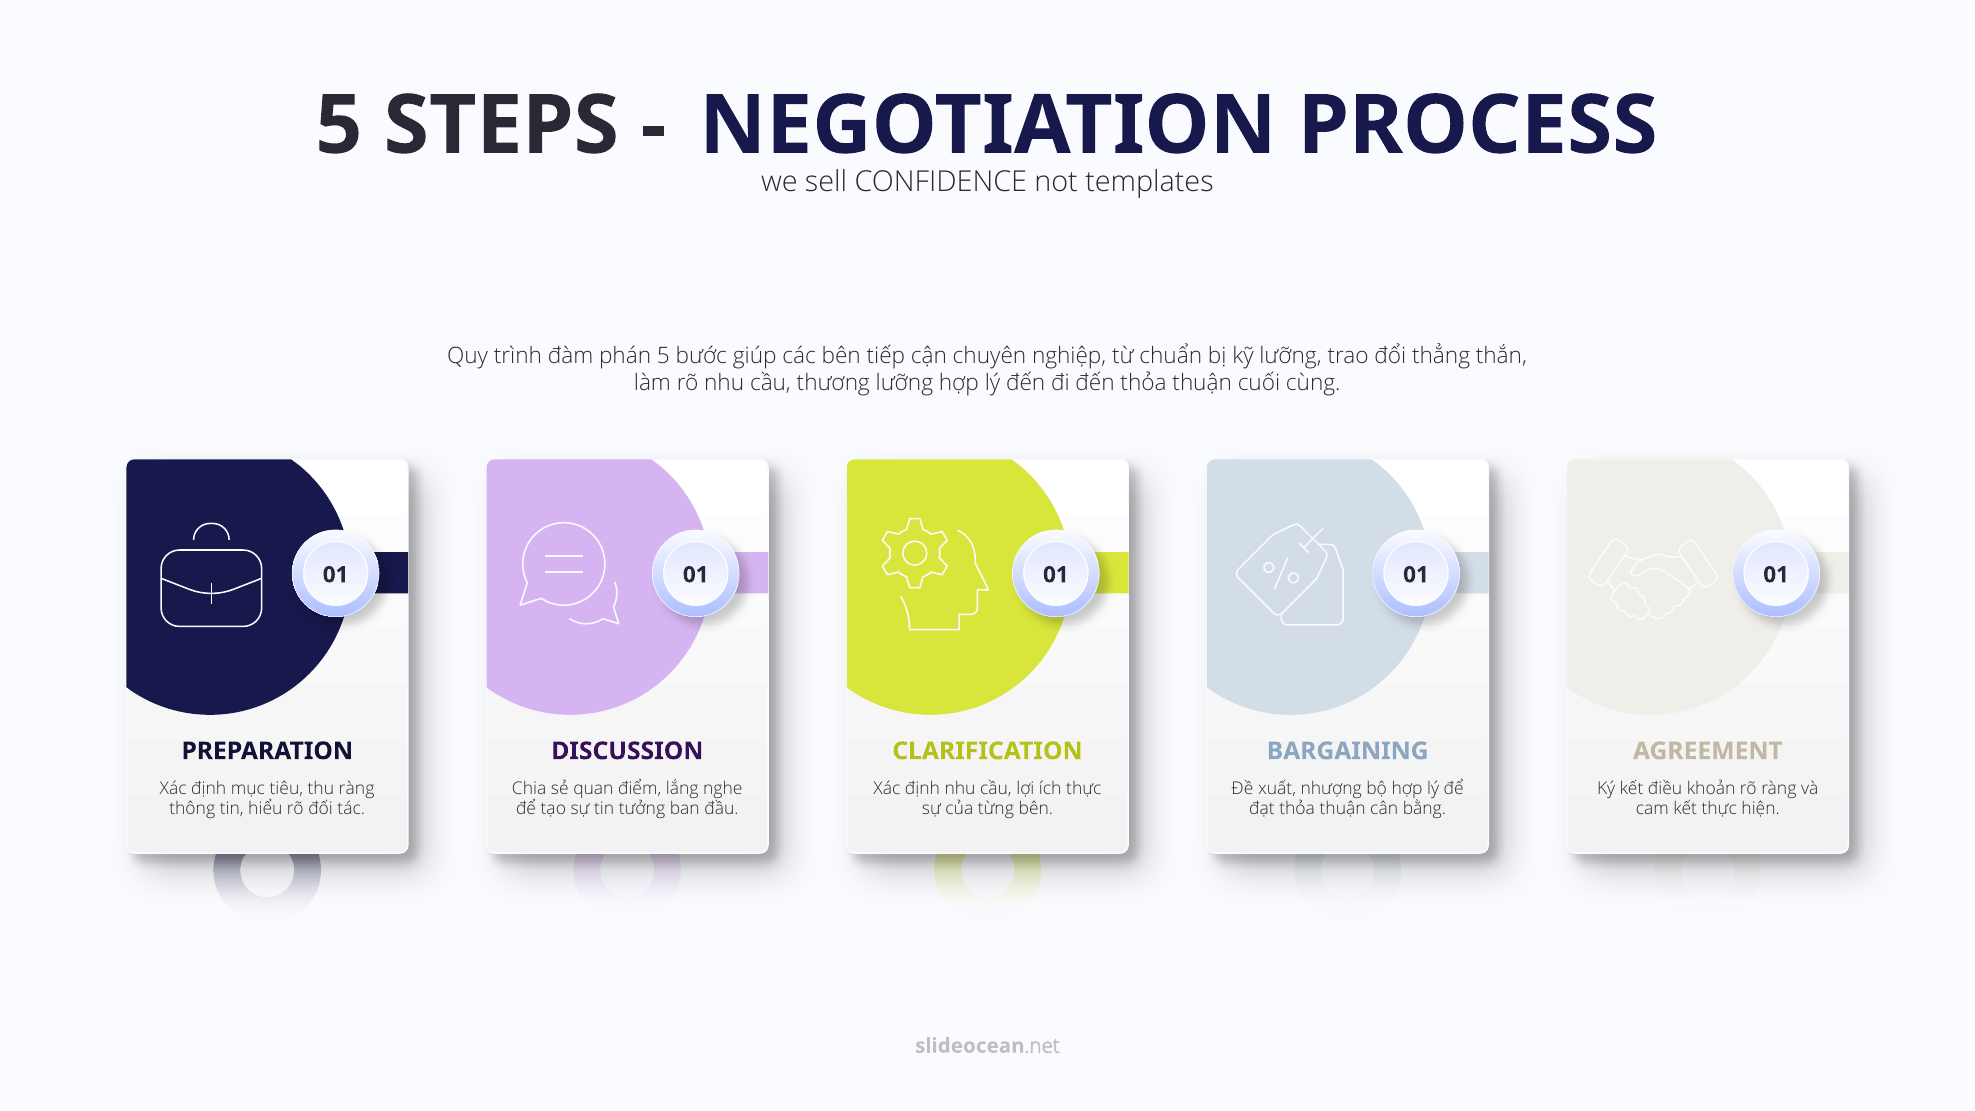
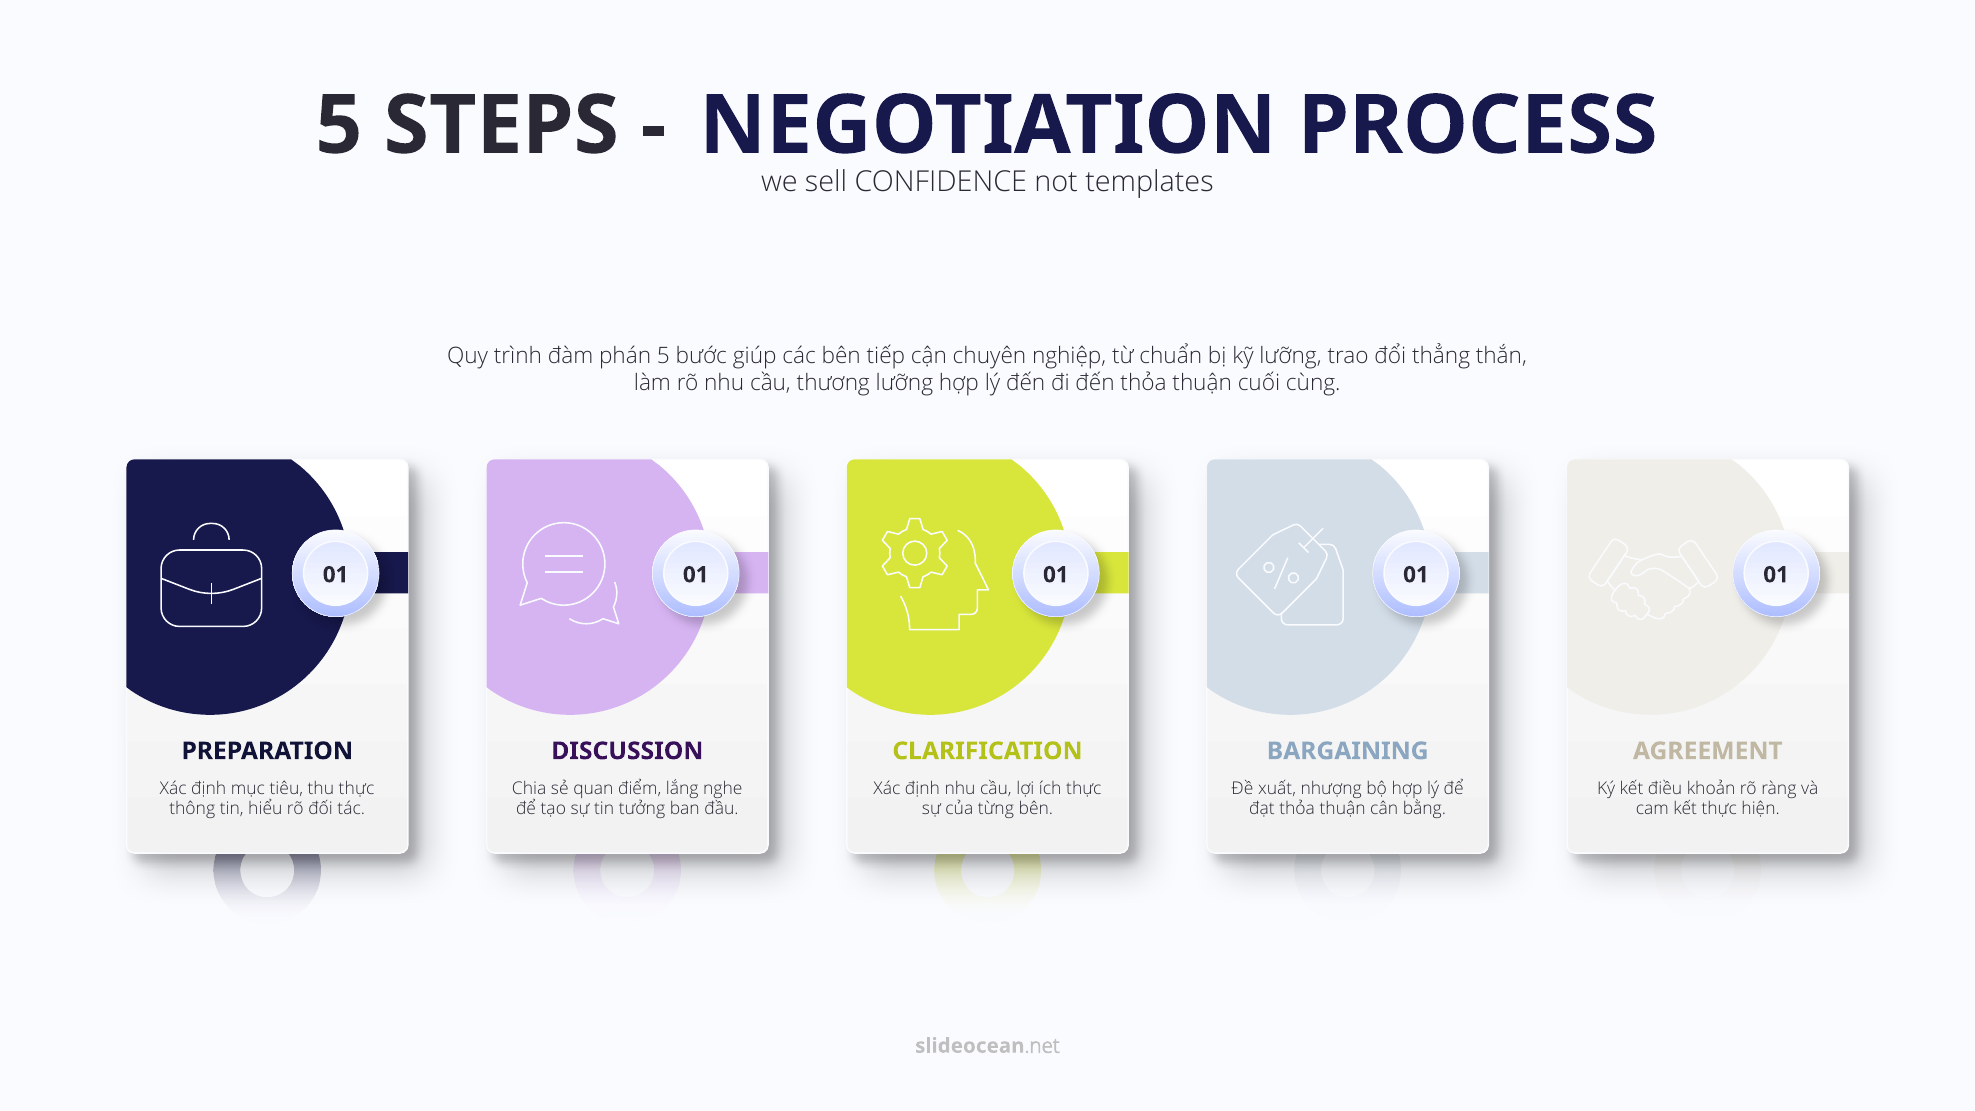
thu ràng: ràng -> thực
